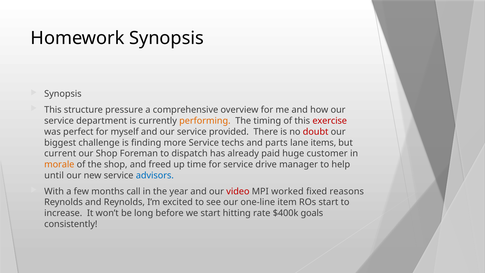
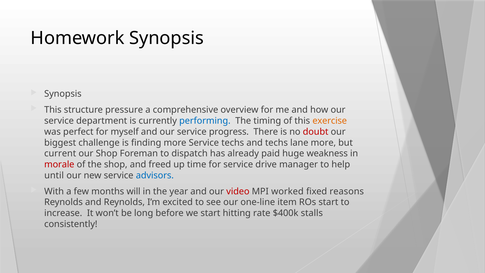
performing colour: orange -> blue
exercise colour: red -> orange
provided: provided -> progress
and parts: parts -> techs
lane items: items -> more
customer: customer -> weakness
morale colour: orange -> red
call: call -> will
goals: goals -> stalls
